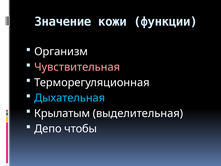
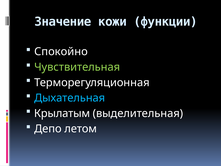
Организм: Организм -> Спокойно
Чувствительная colour: pink -> light green
чтобы: чтобы -> летом
